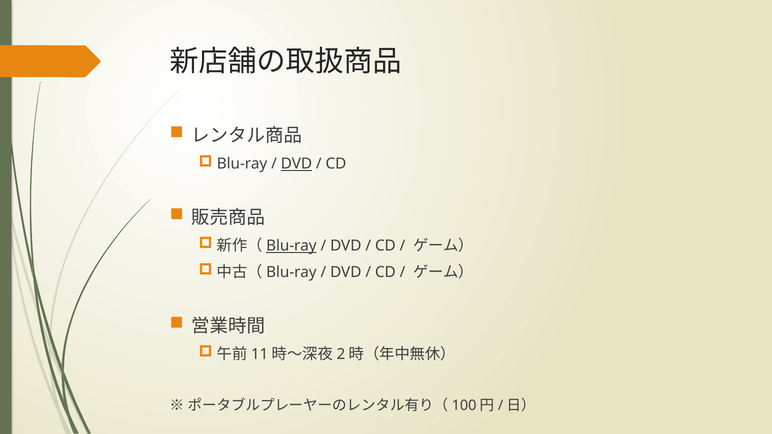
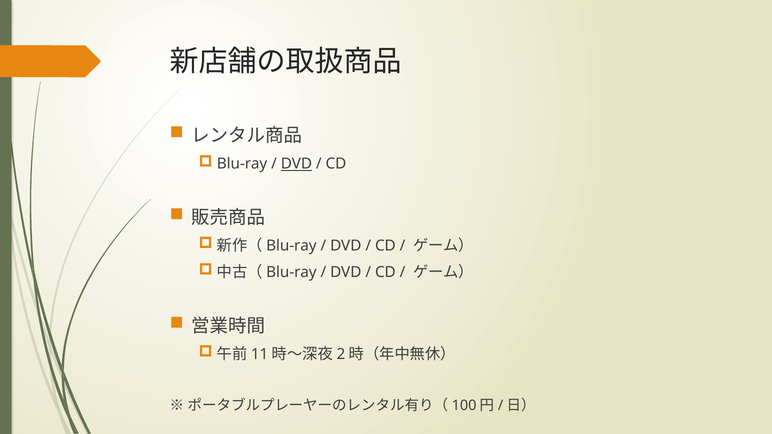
Blu-ray at (291, 246) underline: present -> none
